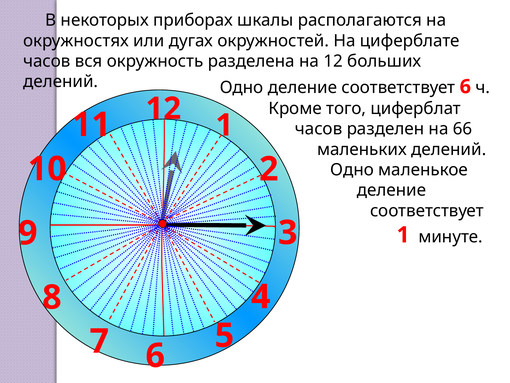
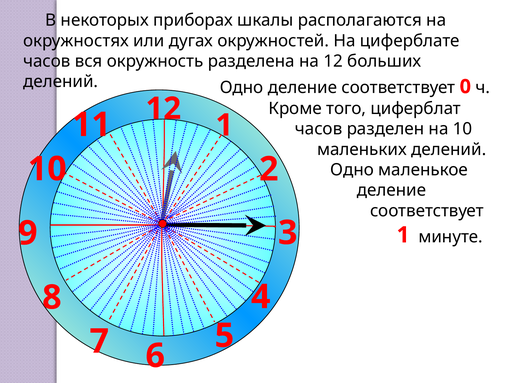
6 at (465, 87): 6 -> 0
66 at (463, 129): 66 -> 10
